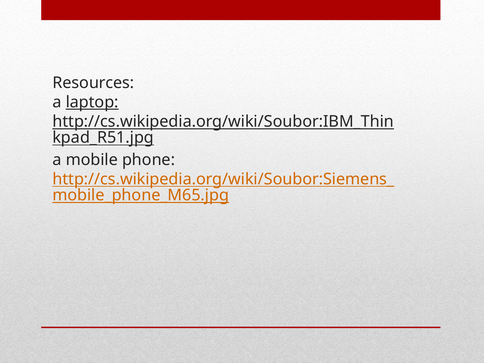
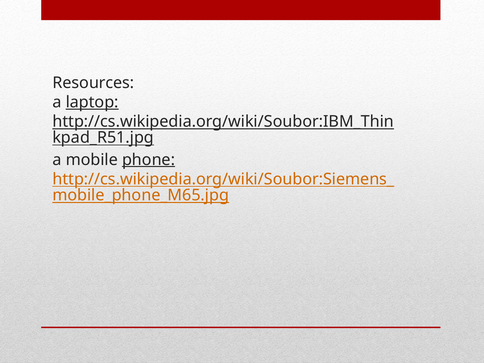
phone underline: none -> present
